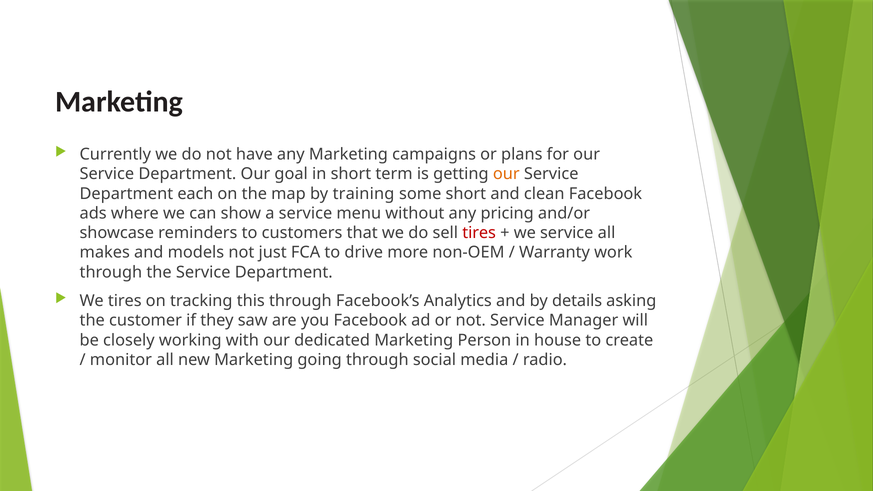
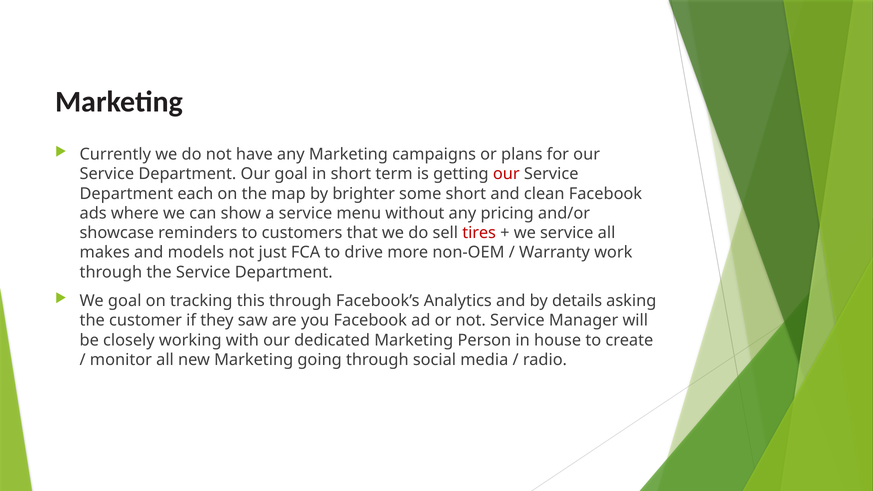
our at (506, 174) colour: orange -> red
training: training -> brighter
We tires: tires -> goal
